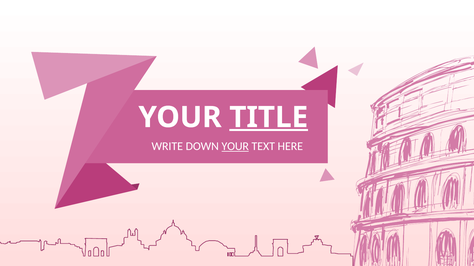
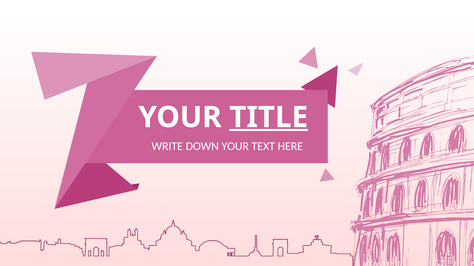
YOUR at (235, 147) underline: present -> none
